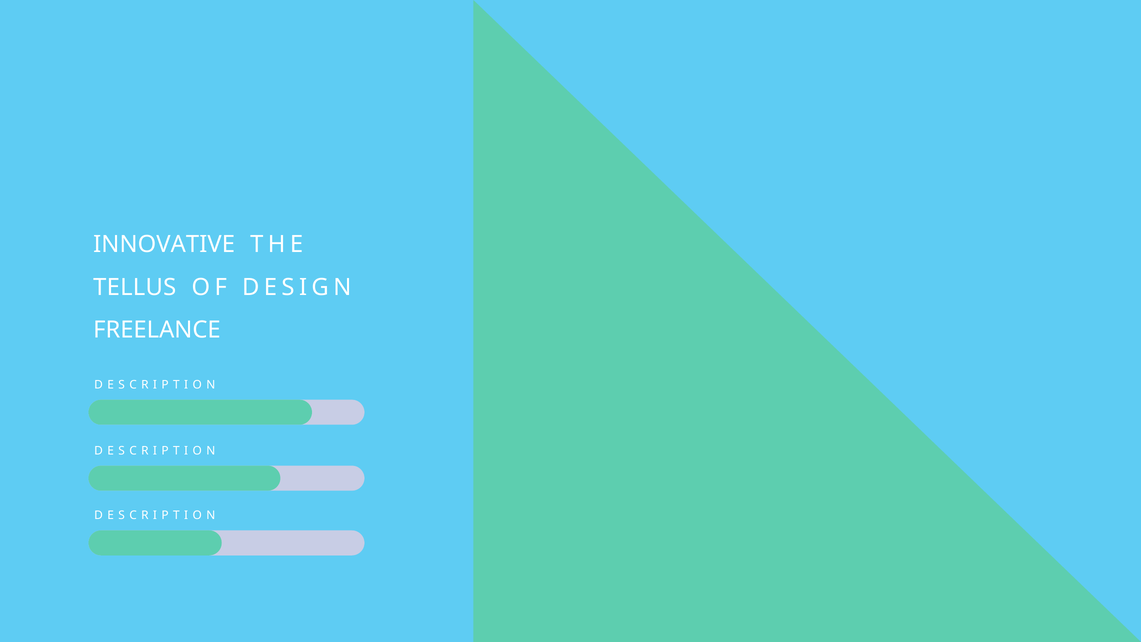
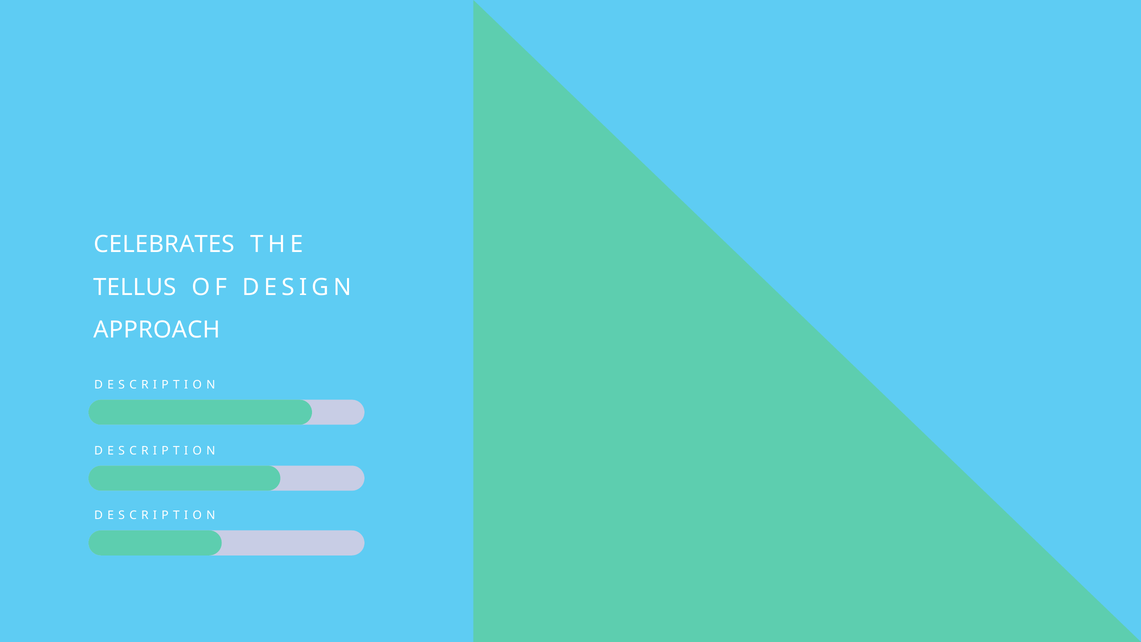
INNOVATIVE: INNOVATIVE -> CELEBRATES
FREELANCE: FREELANCE -> APPROACH
